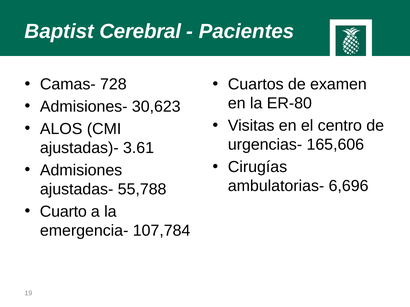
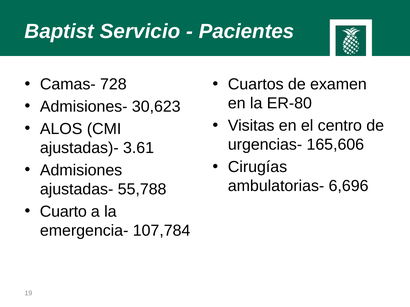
Cerebral: Cerebral -> Servicio
